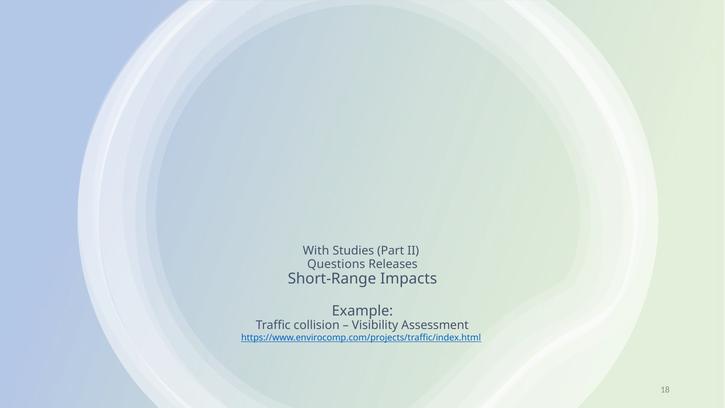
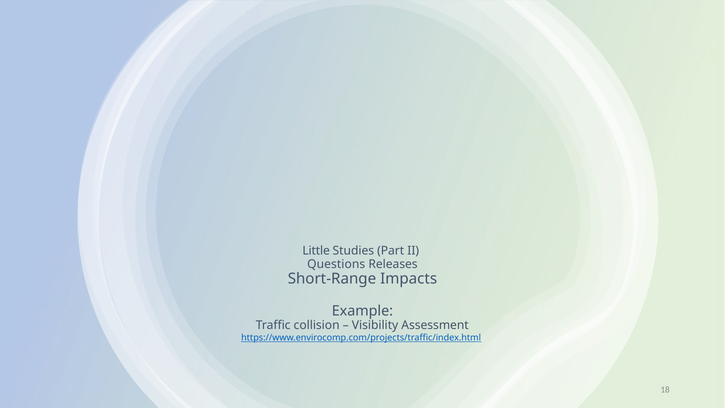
With: With -> Little
